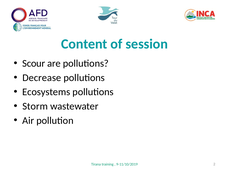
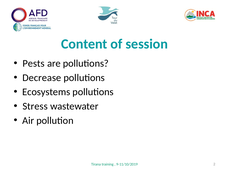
Scour: Scour -> Pests
Storm: Storm -> Stress
